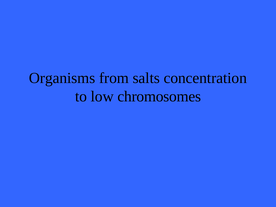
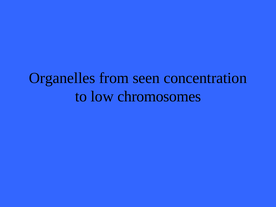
Organisms: Organisms -> Organelles
salts: salts -> seen
